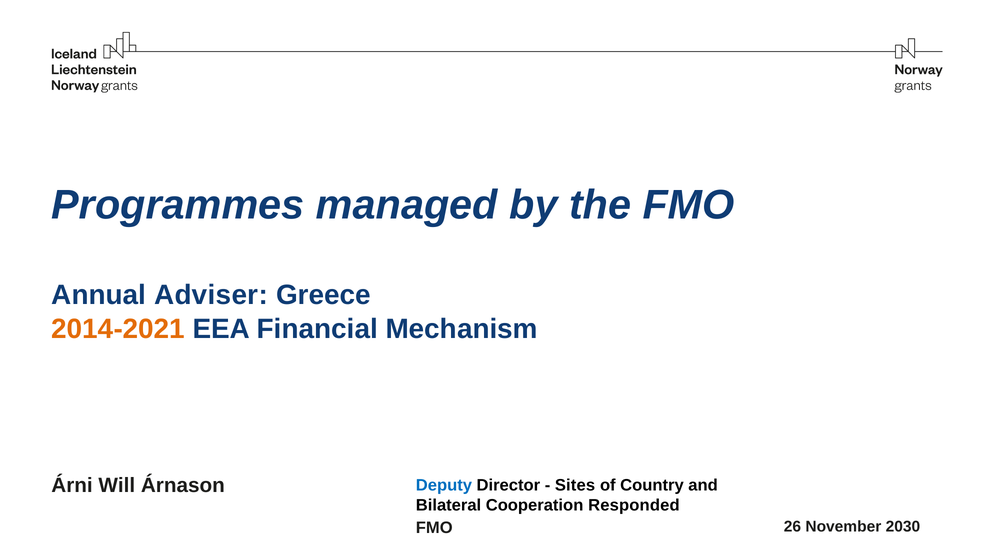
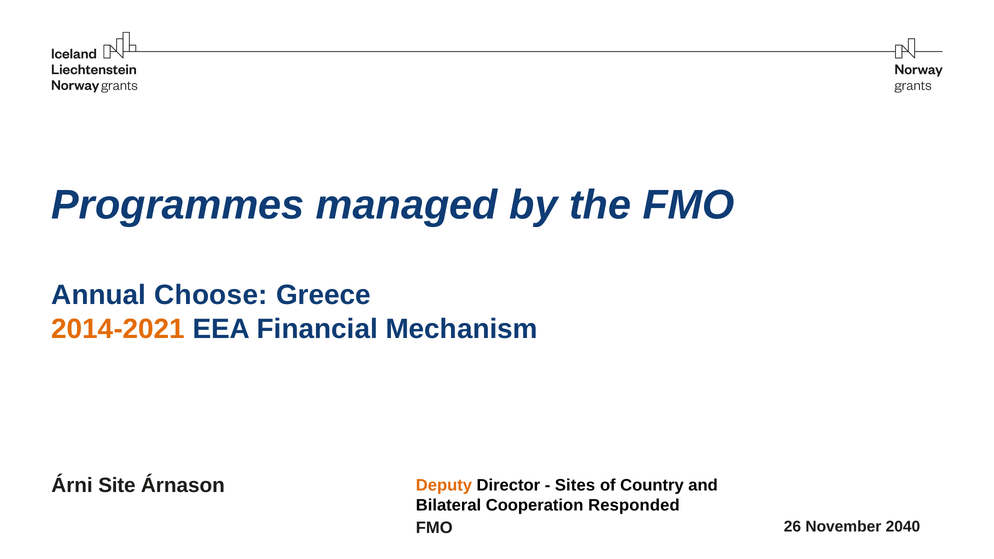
Adviser: Adviser -> Choose
Will: Will -> Site
Deputy colour: blue -> orange
2030: 2030 -> 2040
